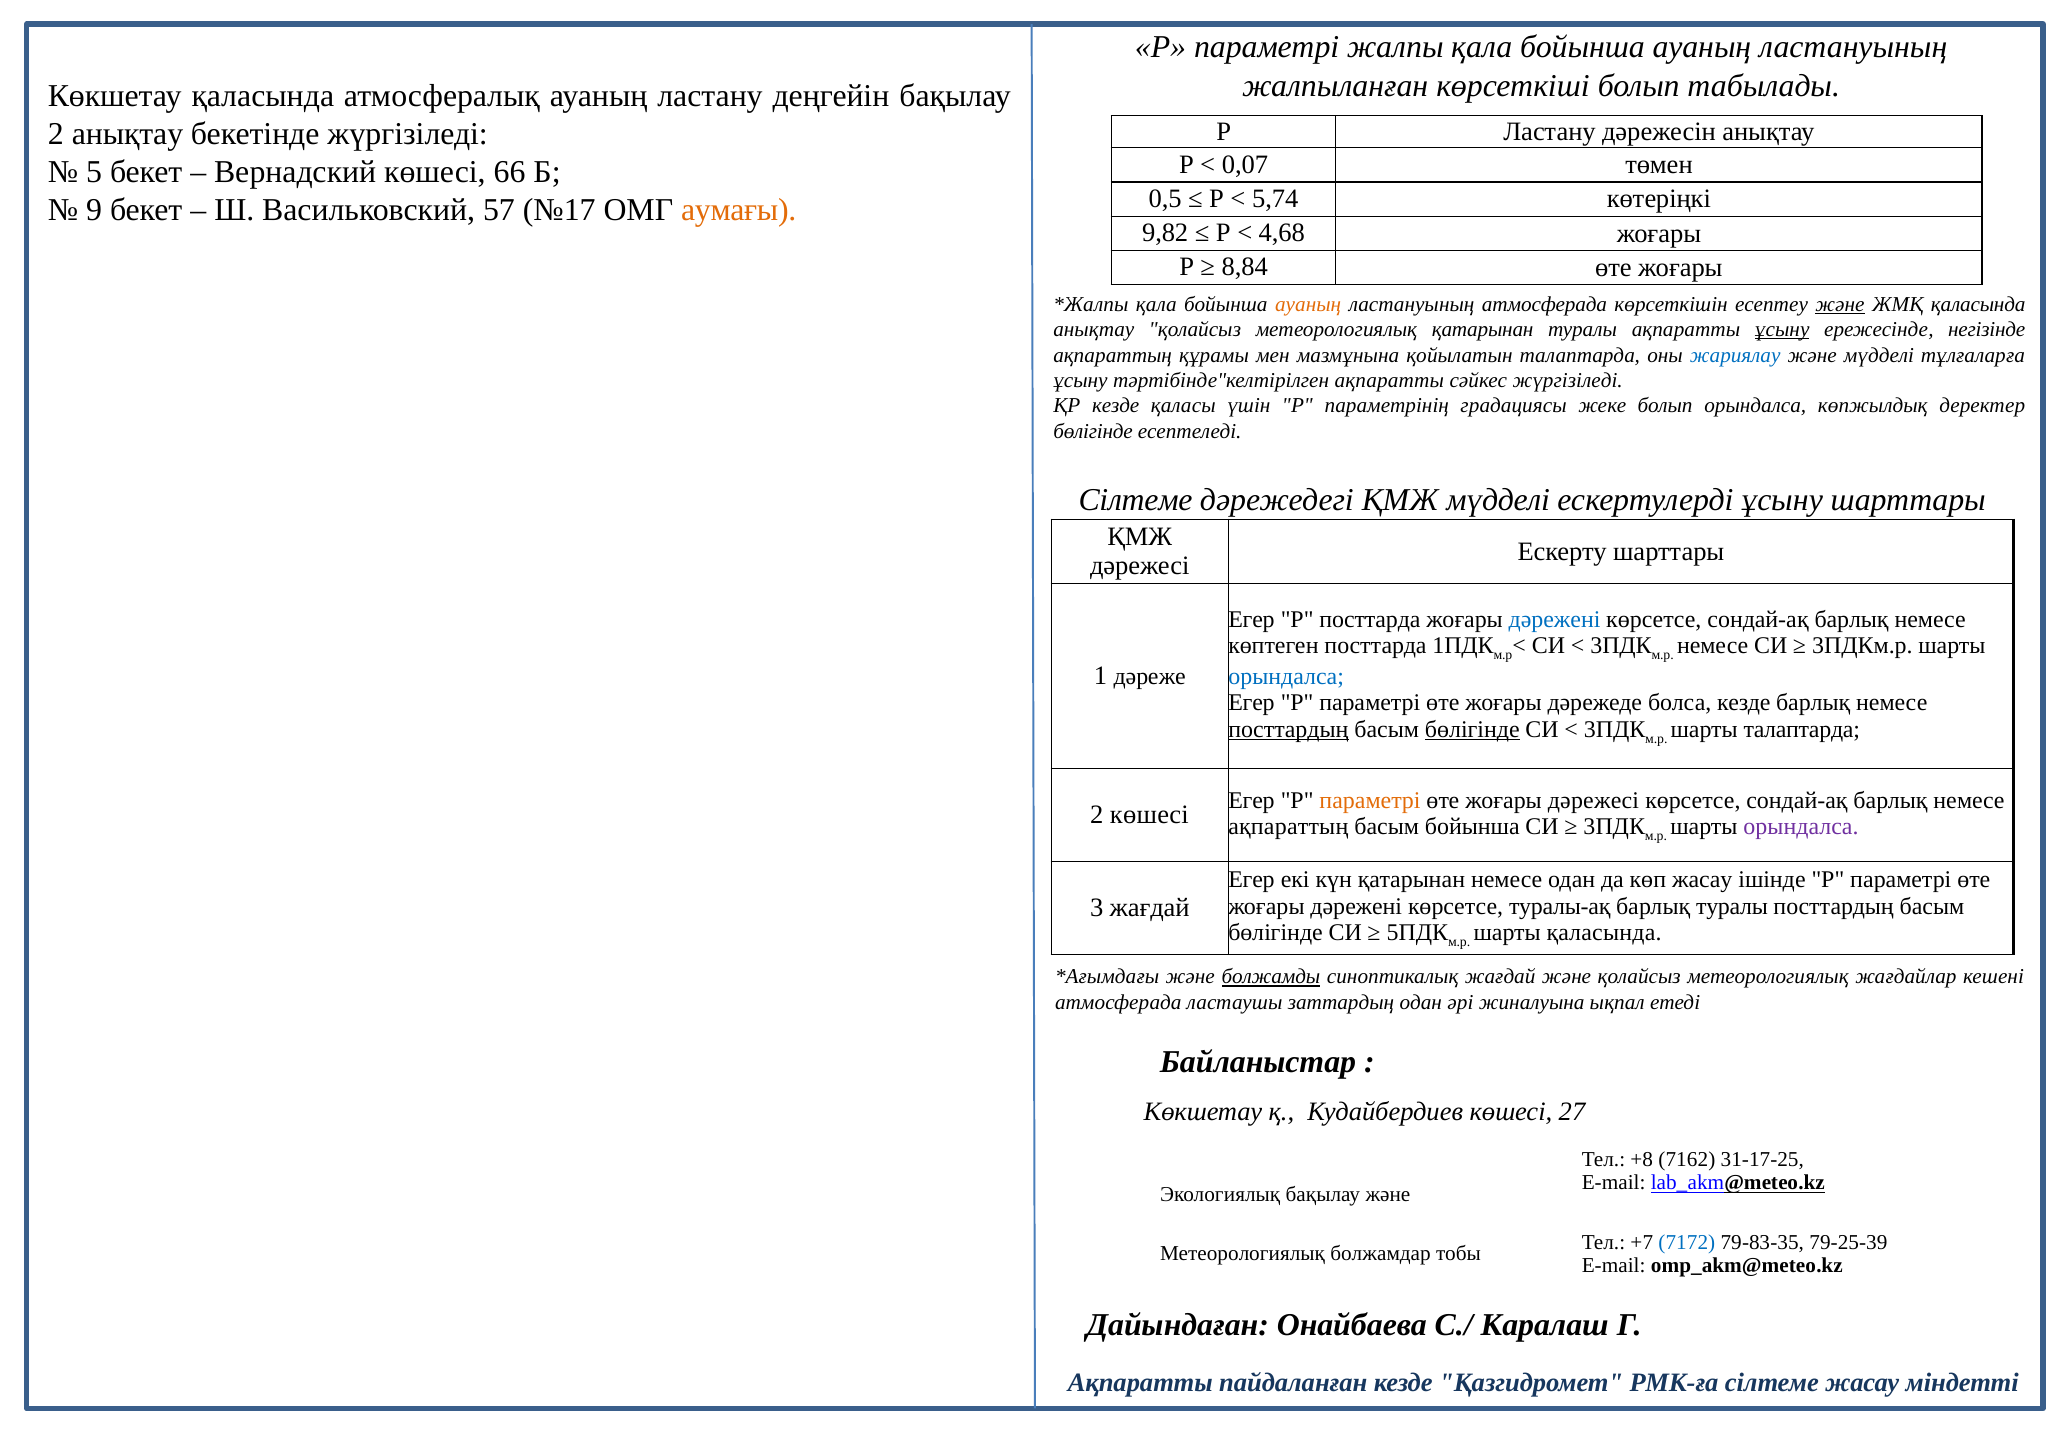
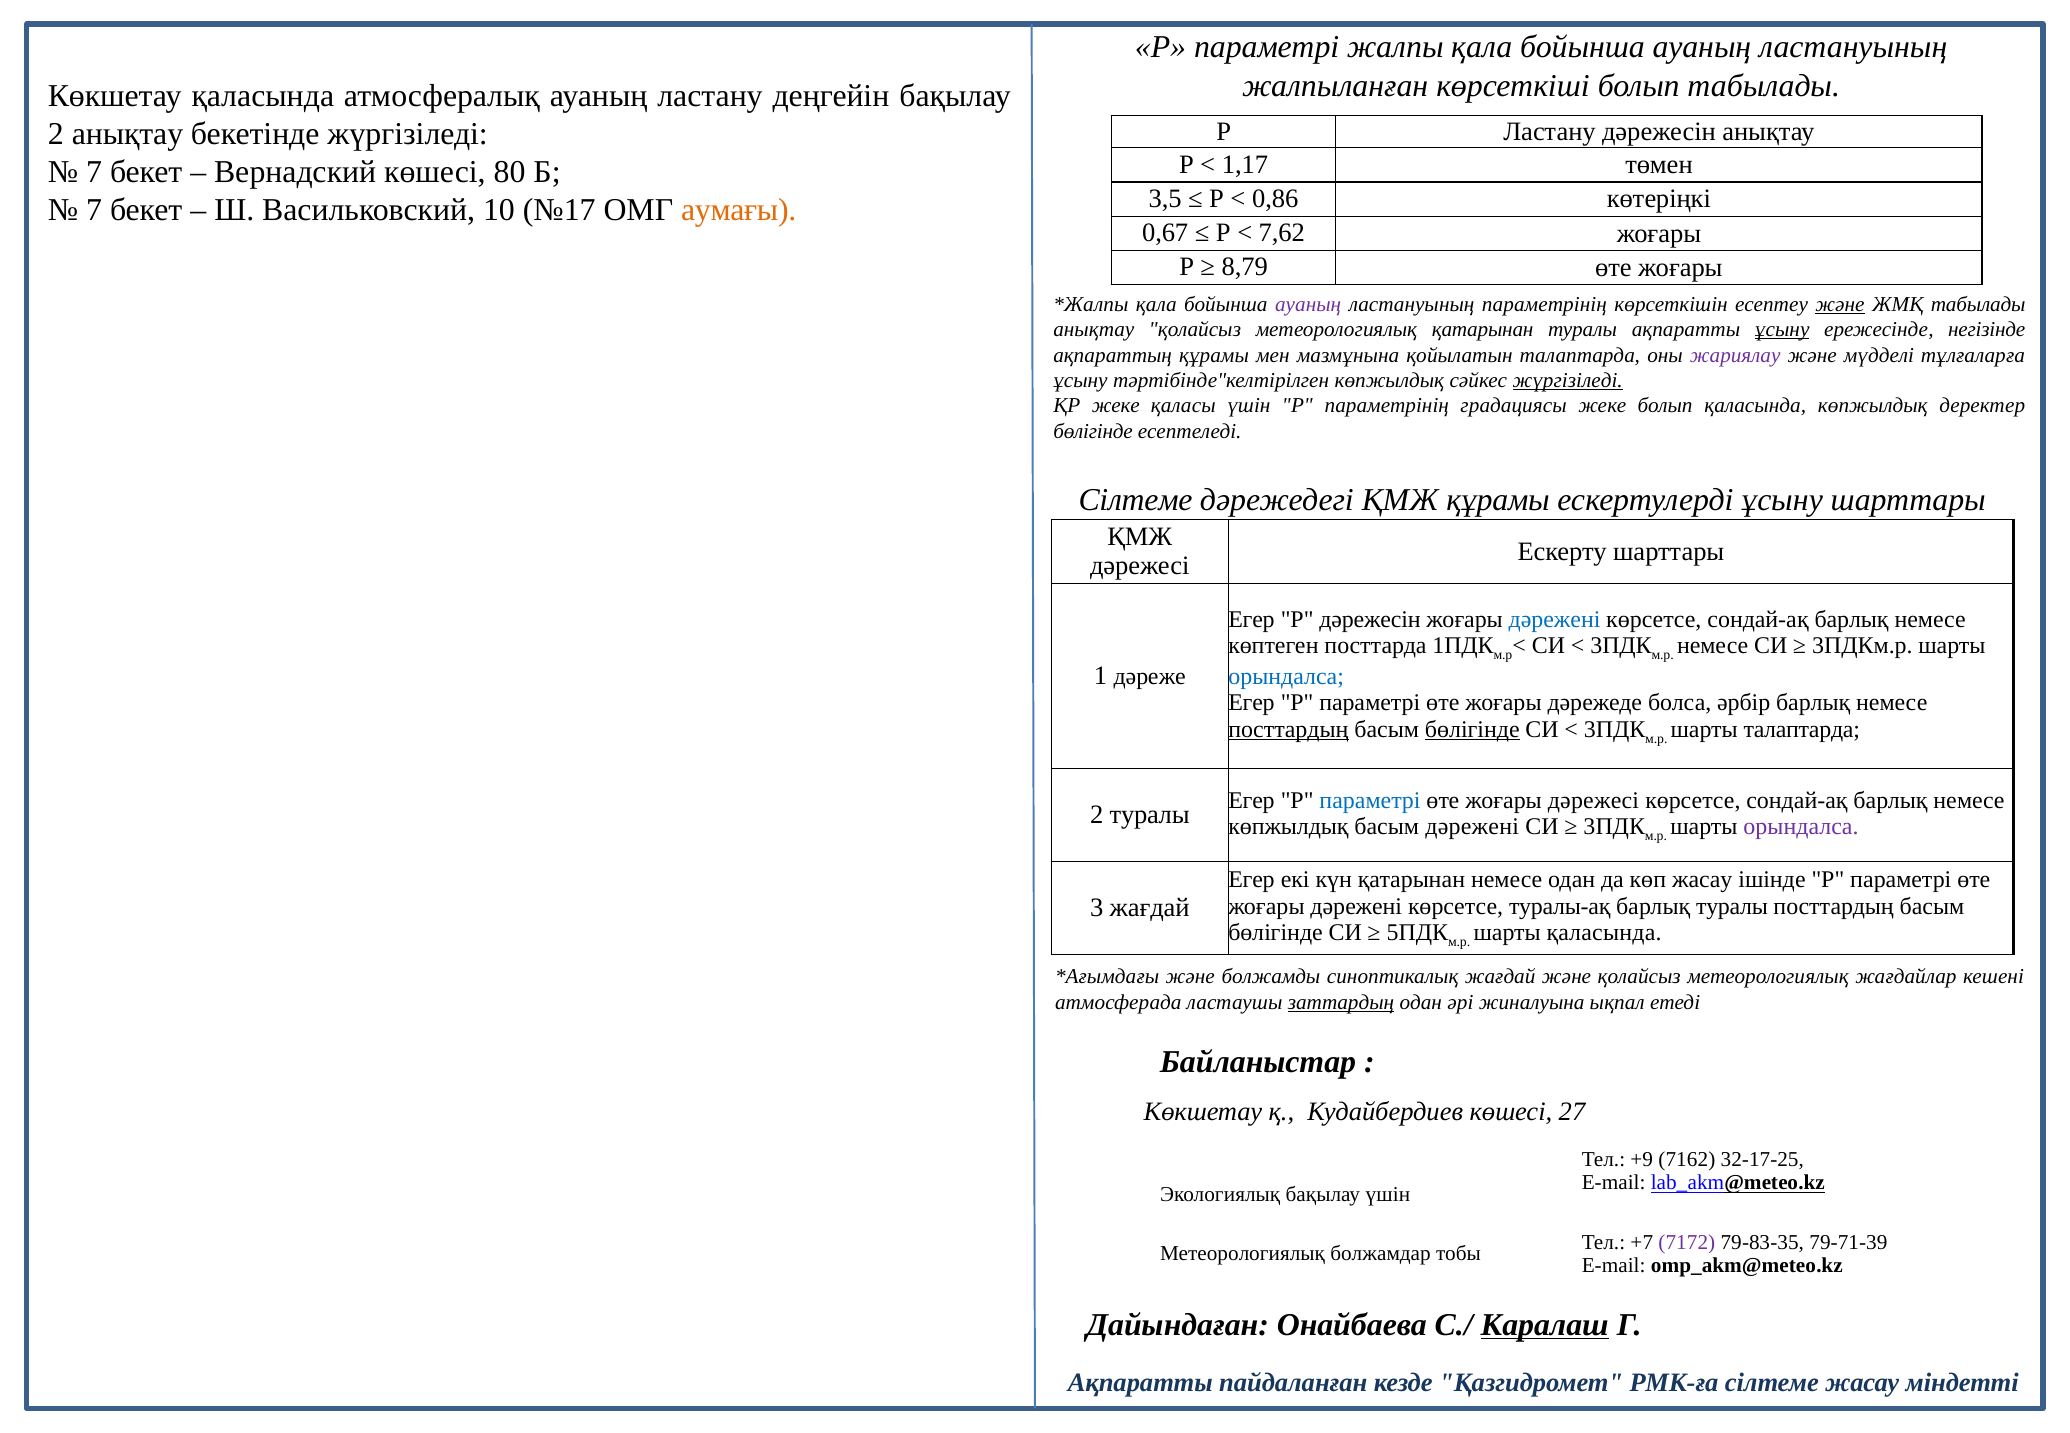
0,07: 0,07 -> 1,17
5 at (94, 172): 5 -> 7
66: 66 -> 80
0,5: 0,5 -> 3,5
5,74: 5,74 -> 0,86
9 at (94, 210): 9 -> 7
57: 57 -> 10
9,82: 9,82 -> 0,67
4,68: 4,68 -> 7,62
8,84: 8,84 -> 8,79
ауаның at (1308, 304) colour: orange -> purple
ластануының атмосферада: атмосферада -> параметрінің
ЖМҚ қаласында: қаласында -> табылады
жариялау colour: blue -> purple
тәртібінде"келтірілген ақпаратты: ақпаратты -> көпжылдық
жүргізіледі at (1568, 381) underline: none -> present
ҚР кезде: кезде -> жеке
болып орындалса: орындалса -> қаласында
ҚМЖ мүдделі: мүдделі -> құрамы
Р посттарда: посттарда -> дәрежесін
болса кезде: кезде -> әрбір
параметрі at (1370, 800) colour: orange -> blue
2 көшесі: көшесі -> туралы
ақпараттың at (1288, 827): ақпараттың -> көпжылдық
басым бойынша: бойынша -> дәрежені
болжамды underline: present -> none
заттардың underline: none -> present
+8: +8 -> +9
31-17-25: 31-17-25 -> 32-17-25
бақылау және: және -> үшін
7172 colour: blue -> purple
79-25-39: 79-25-39 -> 79-71-39
Каралаш underline: none -> present
